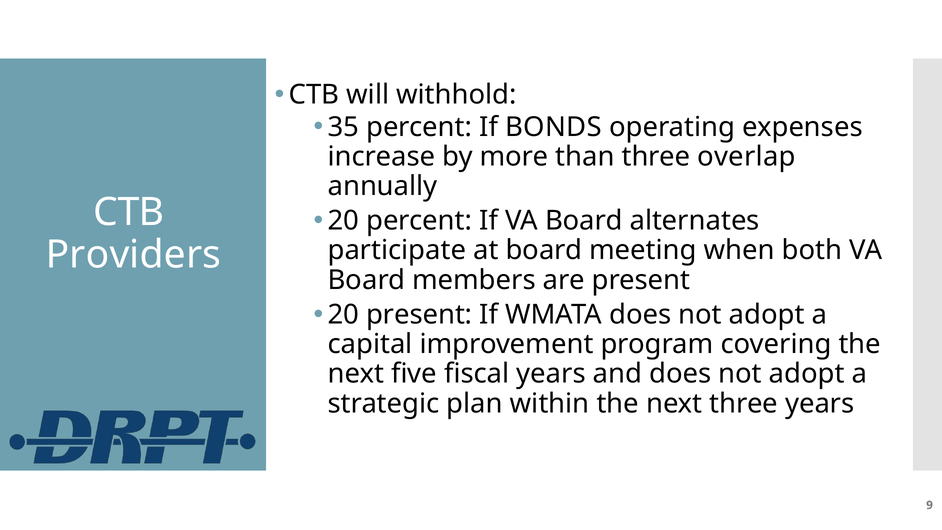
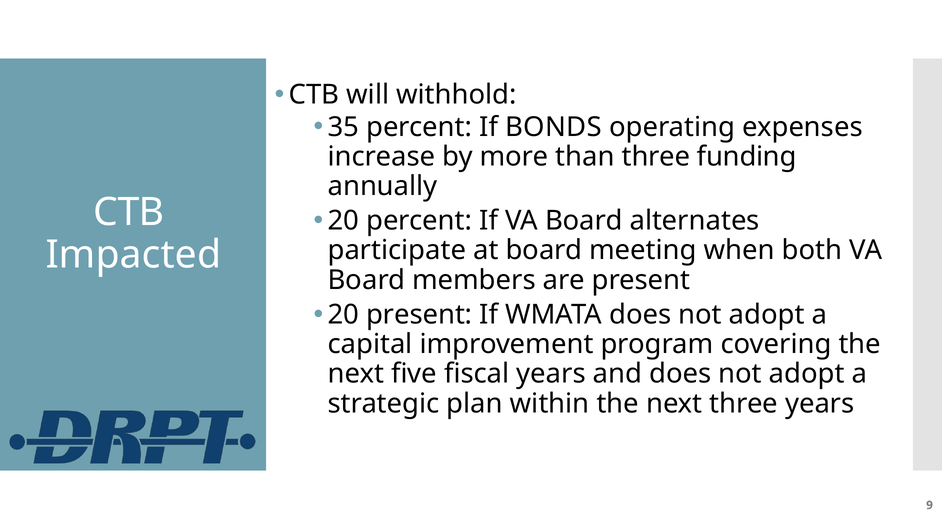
overlap: overlap -> funding
Providers: Providers -> Impacted
